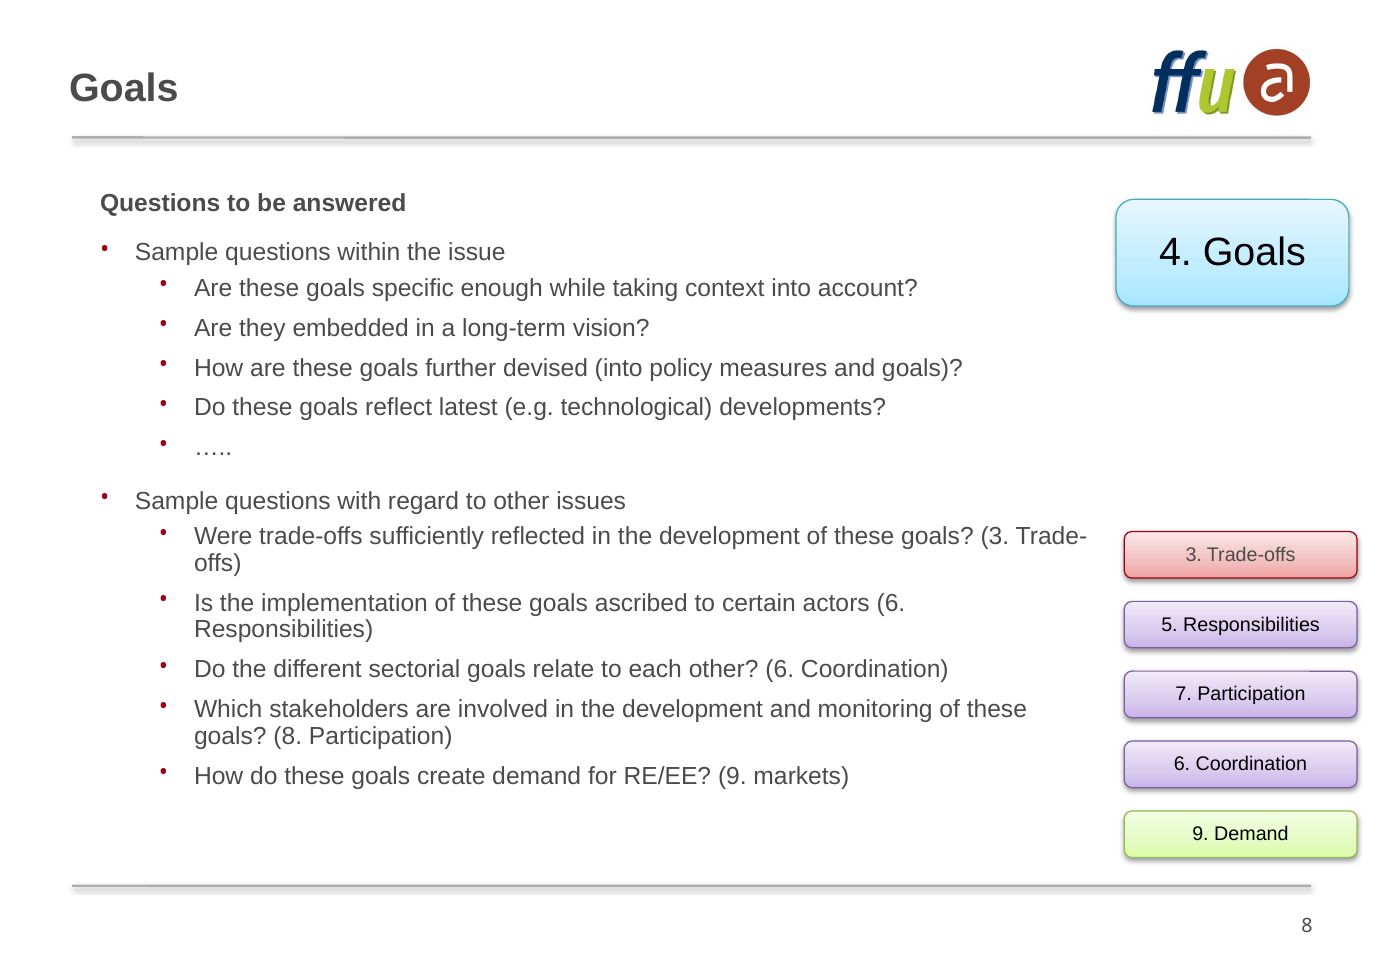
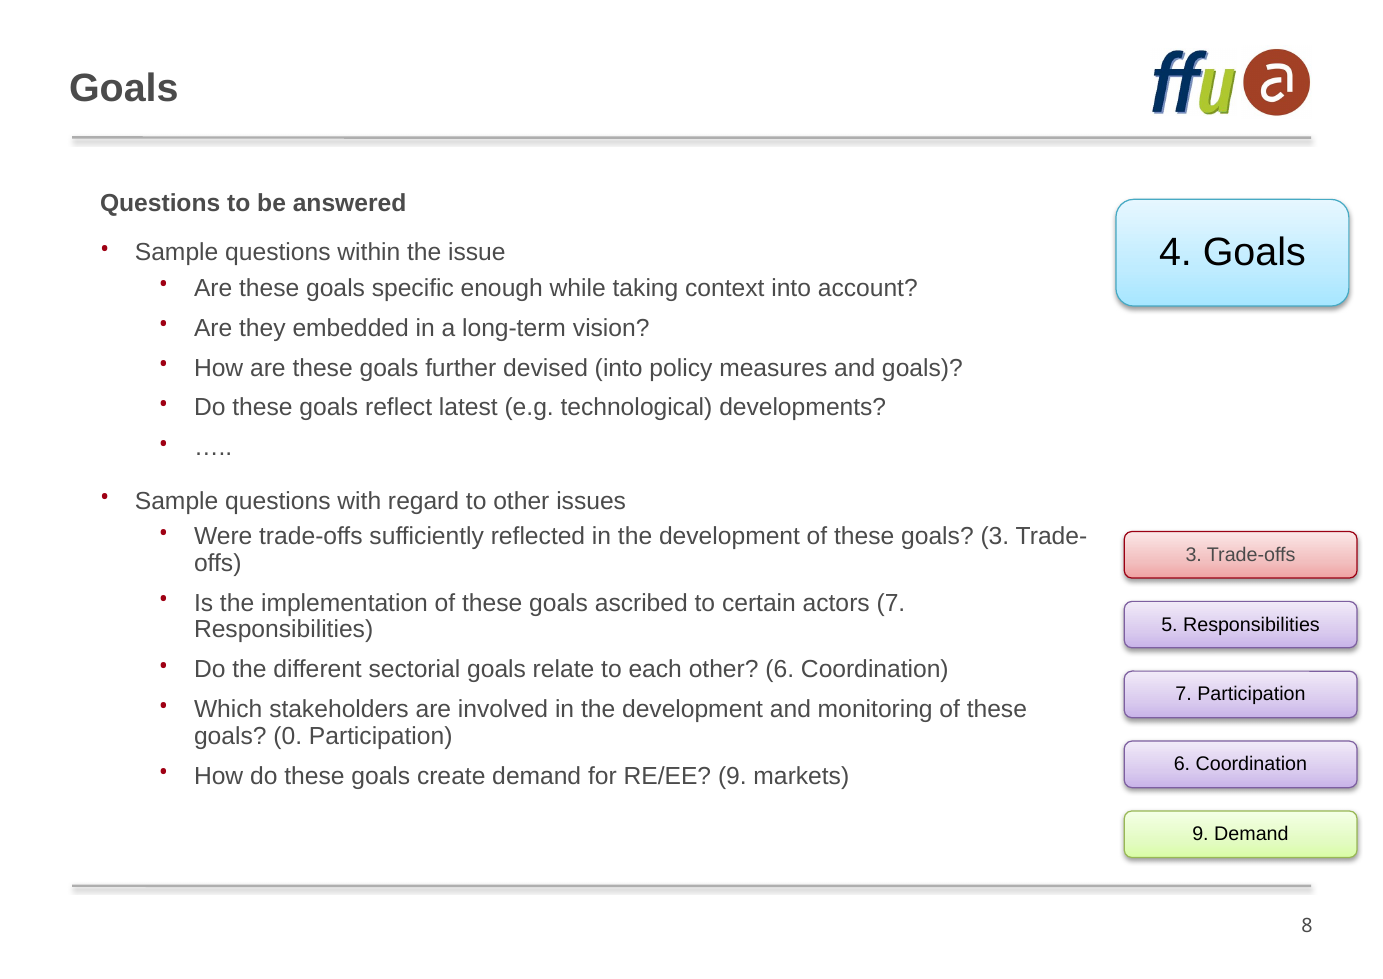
actors 6: 6 -> 7
goals 8: 8 -> 0
